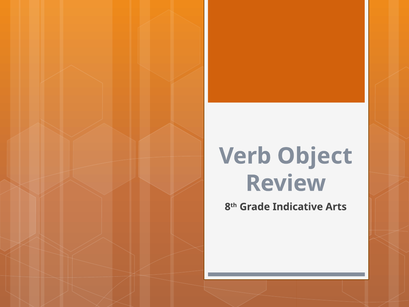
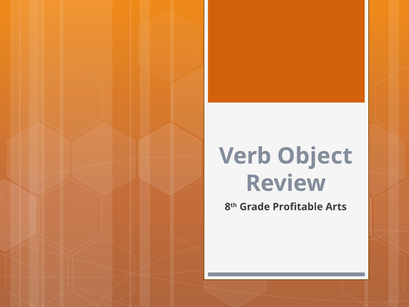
Indicative: Indicative -> Profitable
